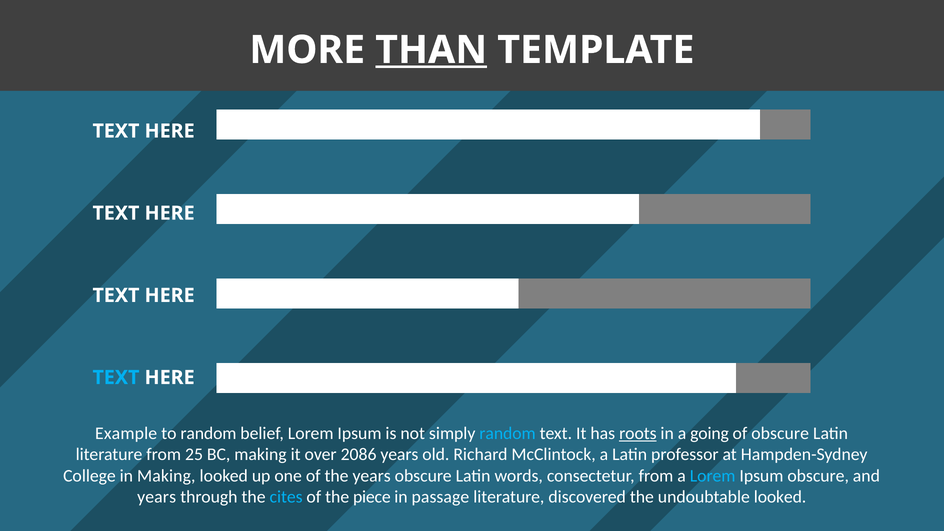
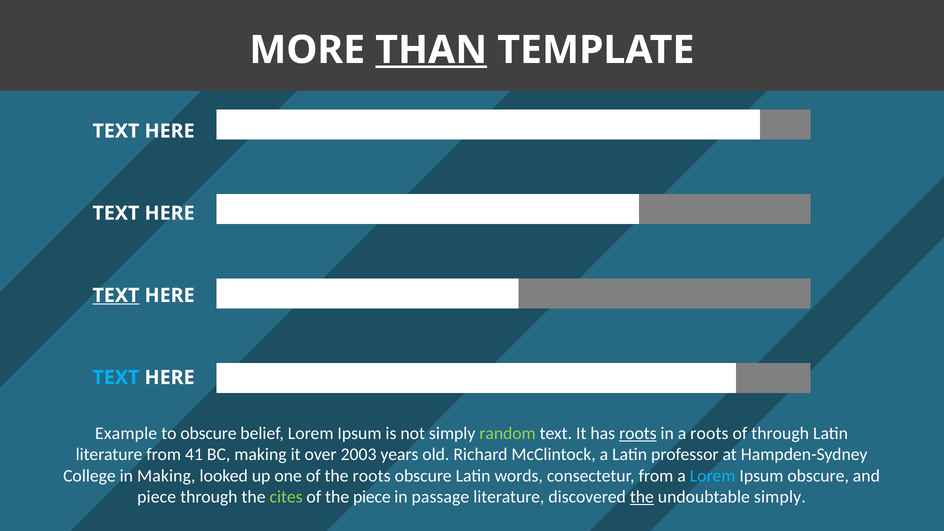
TEXT at (116, 295) underline: none -> present
to random: random -> obscure
random at (508, 433) colour: light blue -> light green
a going: going -> roots
of obscure: obscure -> through
25: 25 -> 41
2086: 2086 -> 2003
the years: years -> roots
years at (157, 497): years -> piece
cites colour: light blue -> light green
the at (642, 497) underline: none -> present
undoubtable looked: looked -> simply
